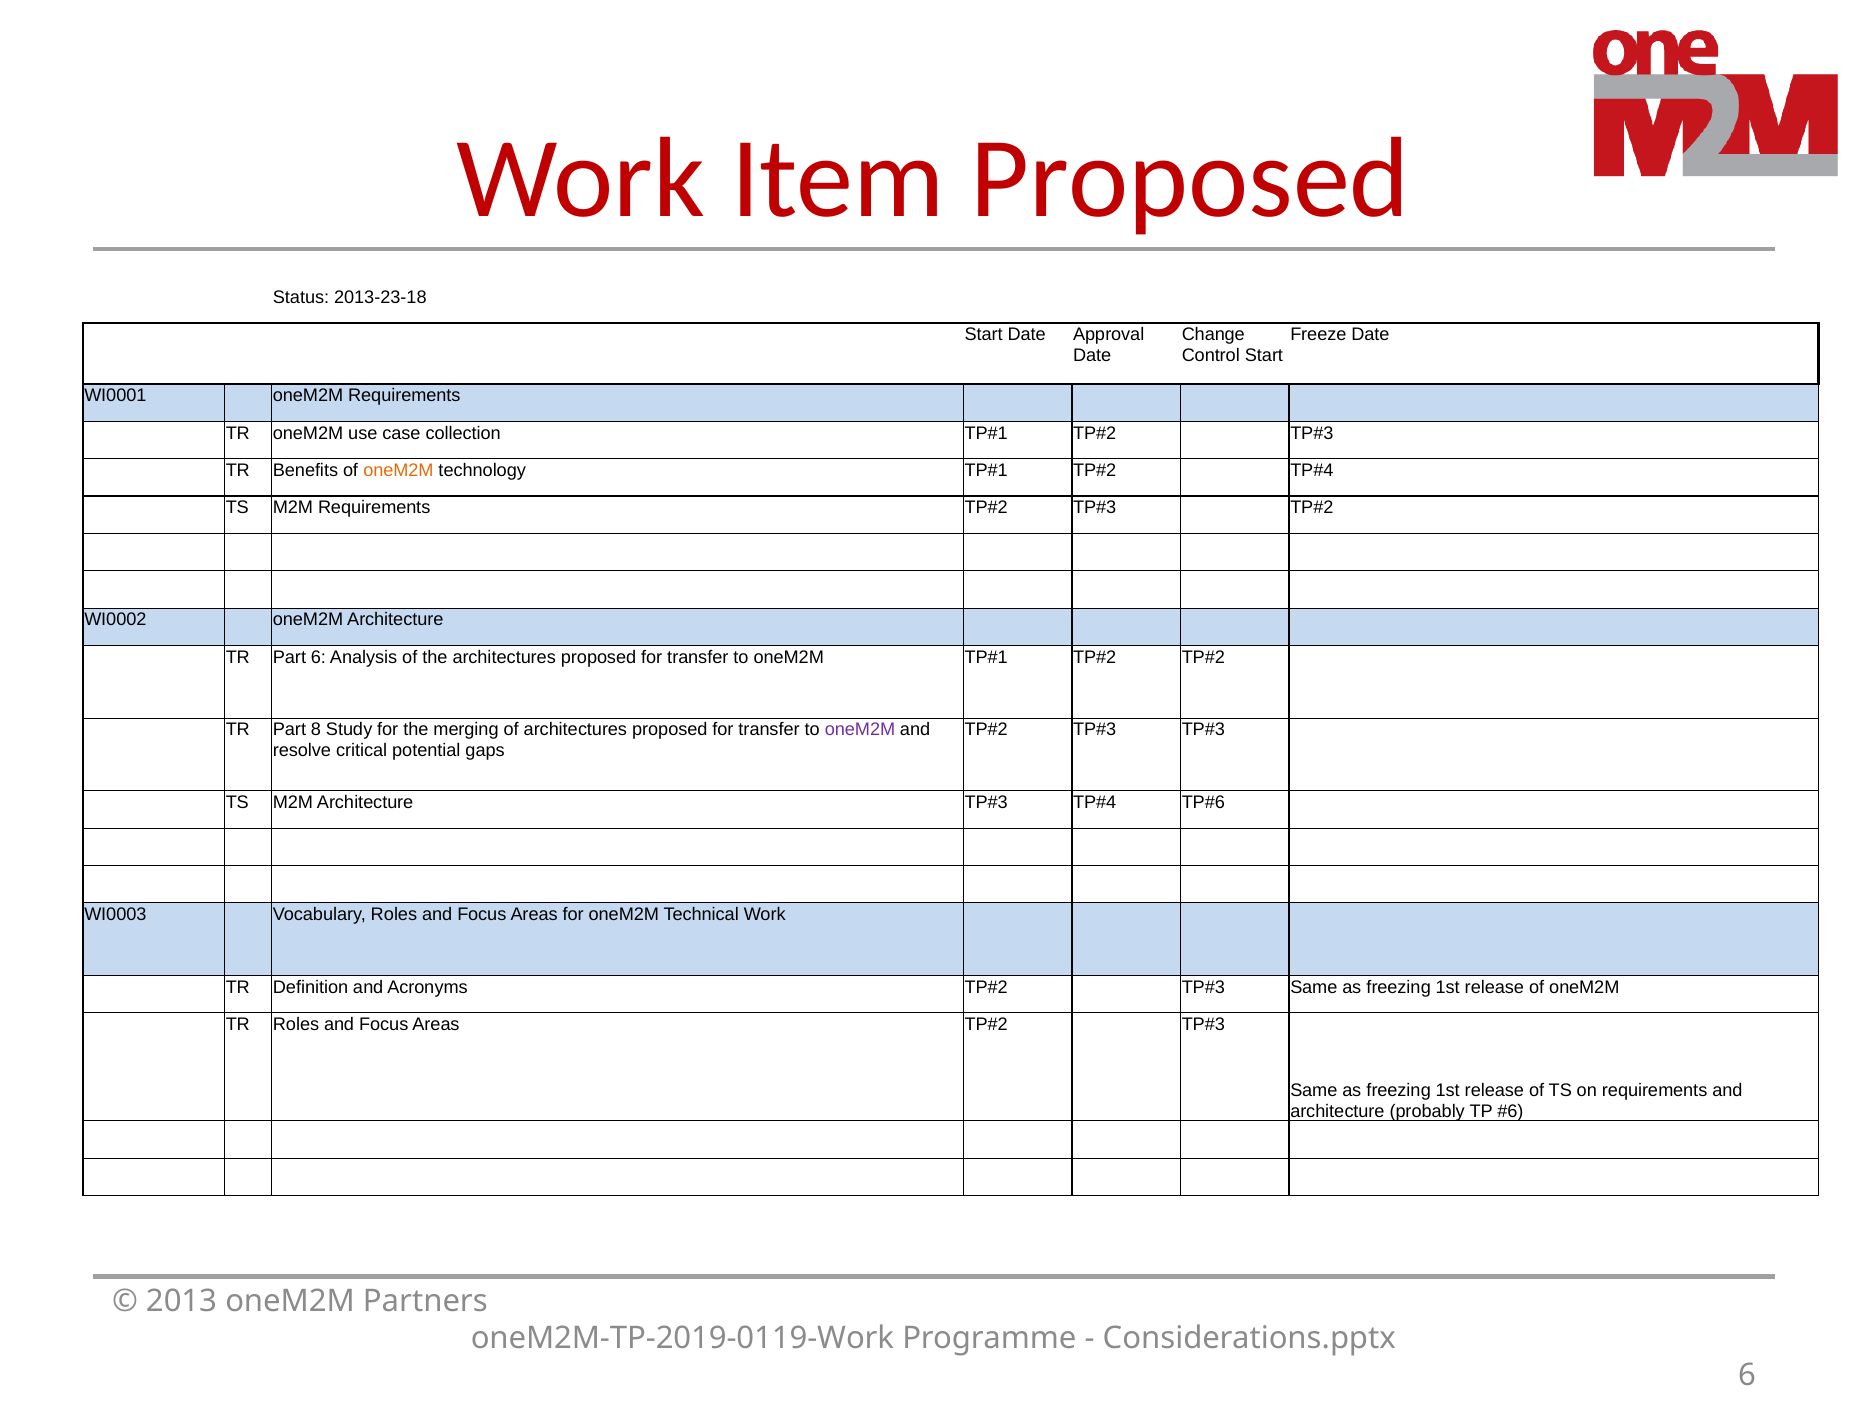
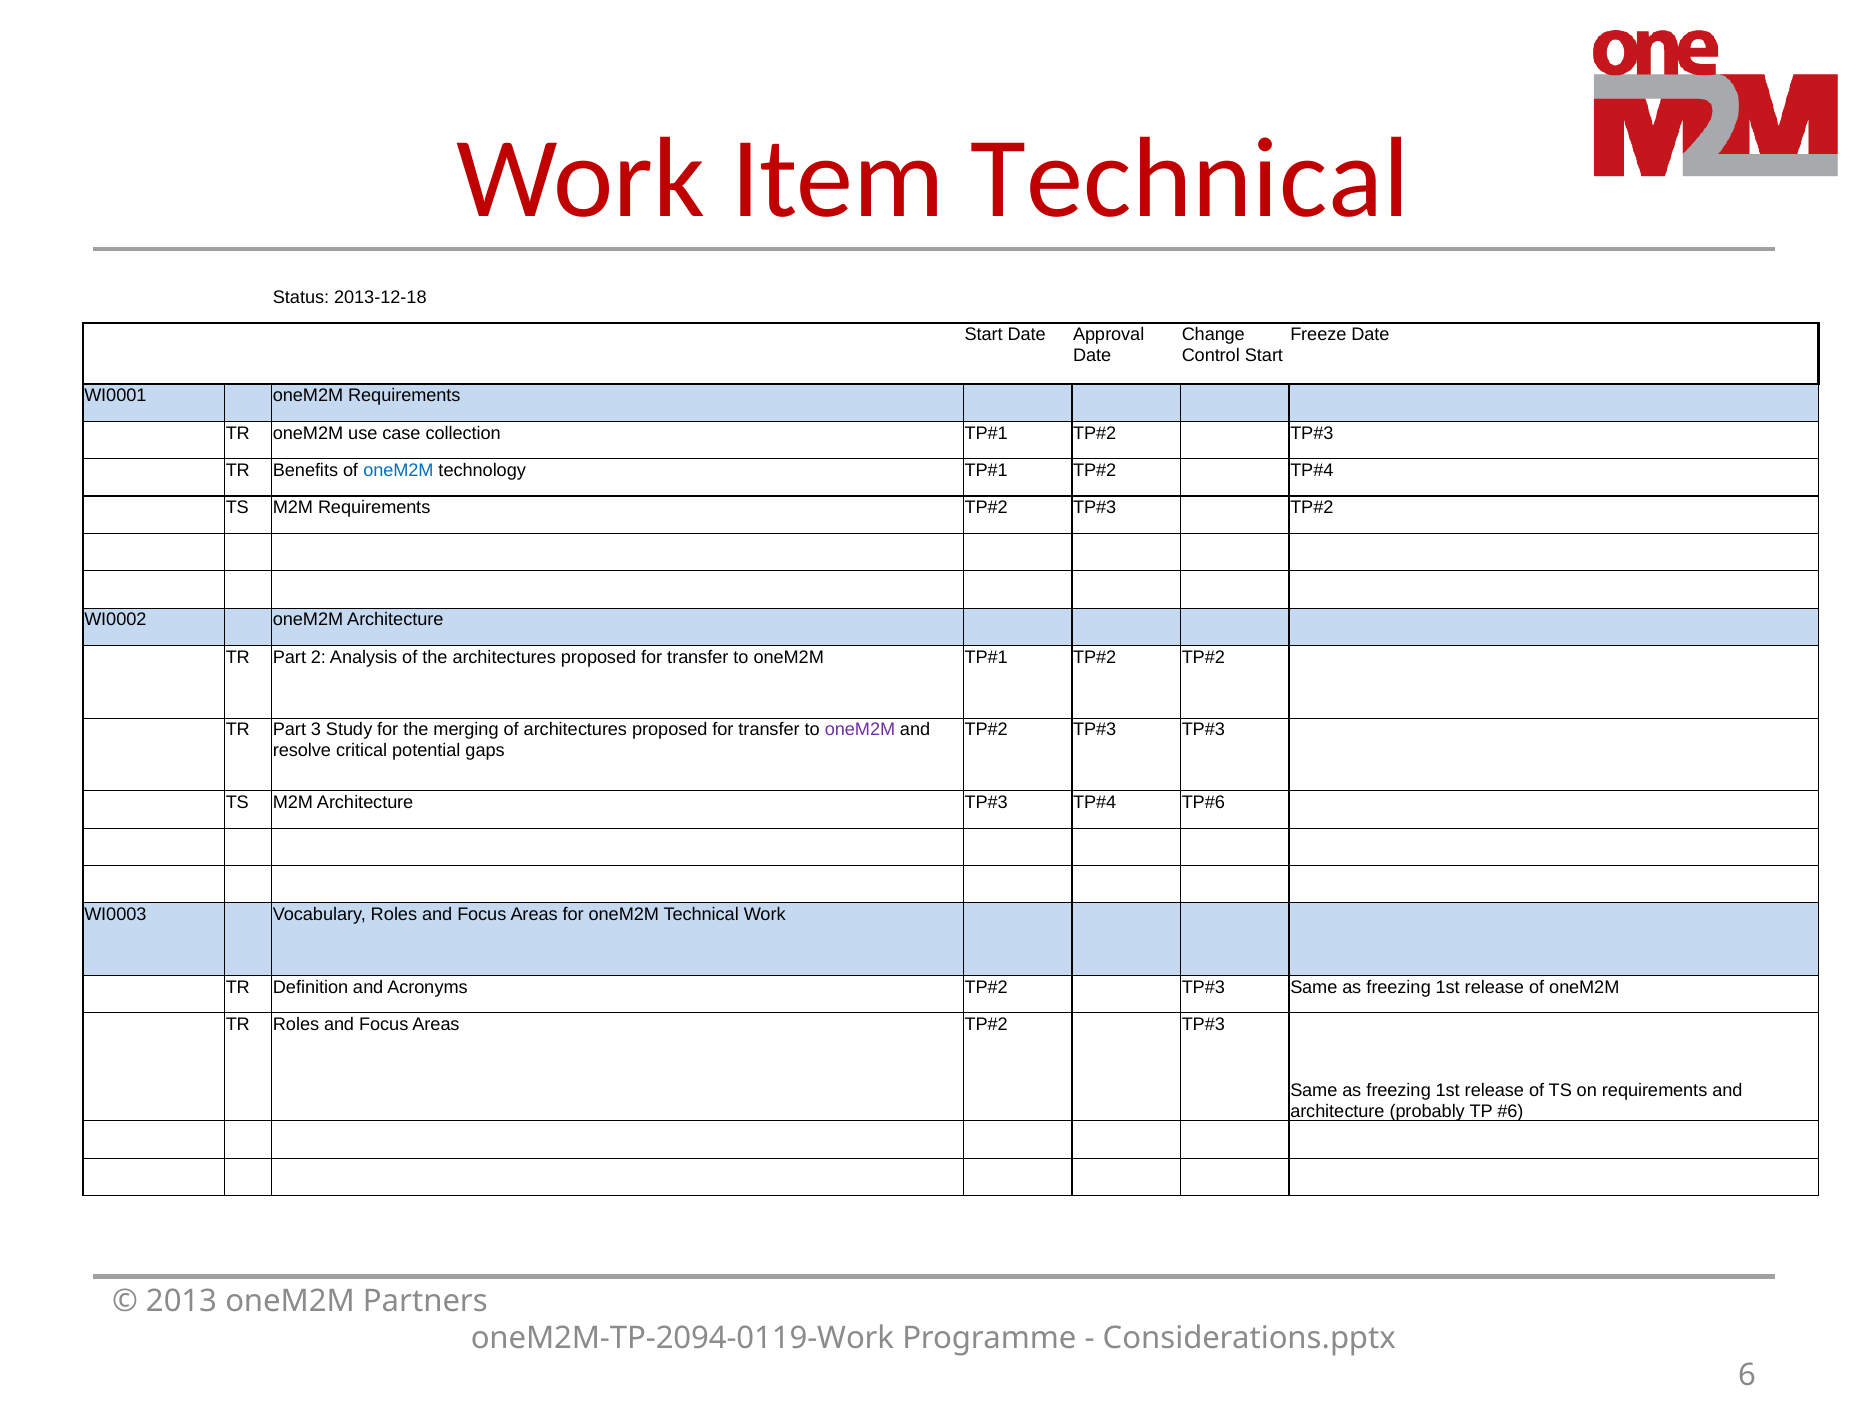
Item Proposed: Proposed -> Technical
2013-23-18: 2013-23-18 -> 2013-12-18
oneM2M at (398, 470) colour: orange -> blue
Part 6: 6 -> 2
8: 8 -> 3
oneM2M-TP-2019-0119-Work: oneM2M-TP-2019-0119-Work -> oneM2M-TP-2094-0119-Work
